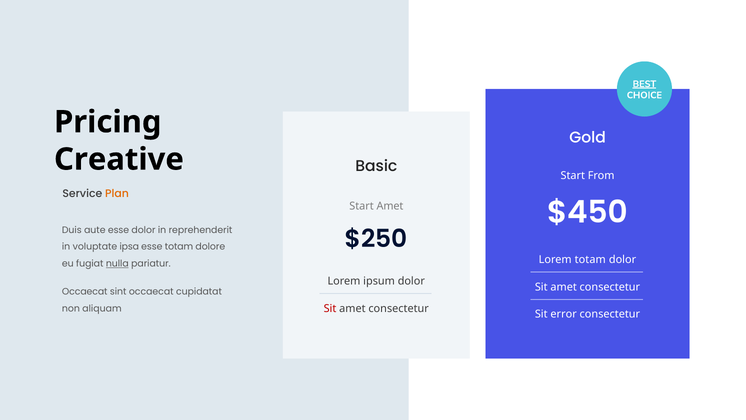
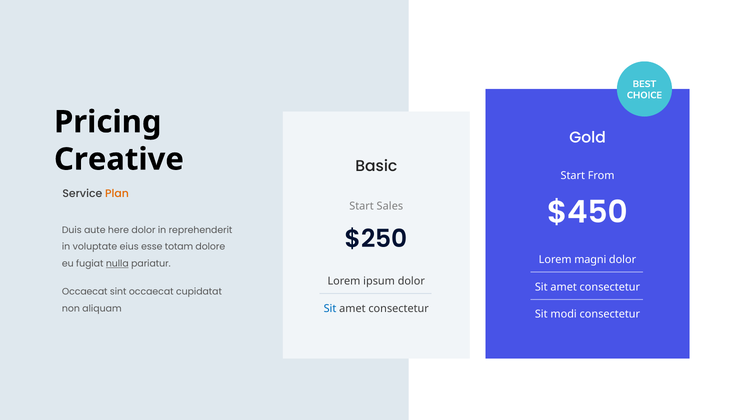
BEST underline: present -> none
Start Amet: Amet -> Sales
aute esse: esse -> here
ipsa: ipsa -> eius
Lorem totam: totam -> magni
Sit at (330, 308) colour: red -> blue
error: error -> modi
